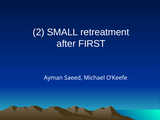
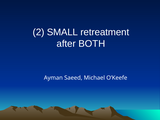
FIRST: FIRST -> BOTH
